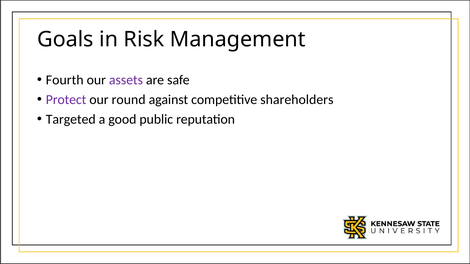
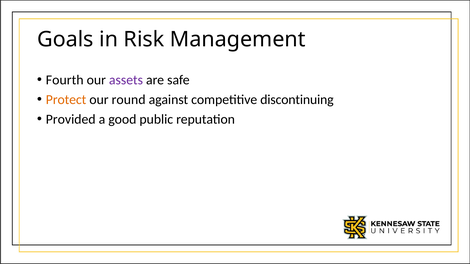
Protect colour: purple -> orange
shareholders: shareholders -> discontinuing
Targeted: Targeted -> Provided
